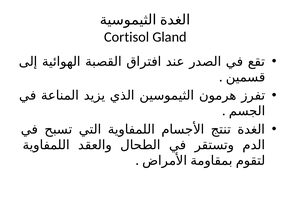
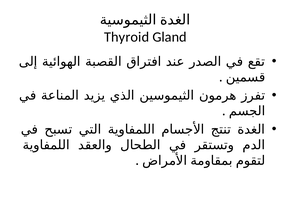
Cortisol: Cortisol -> Thyroid
